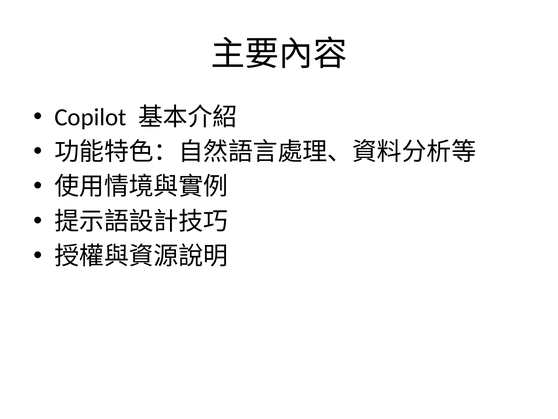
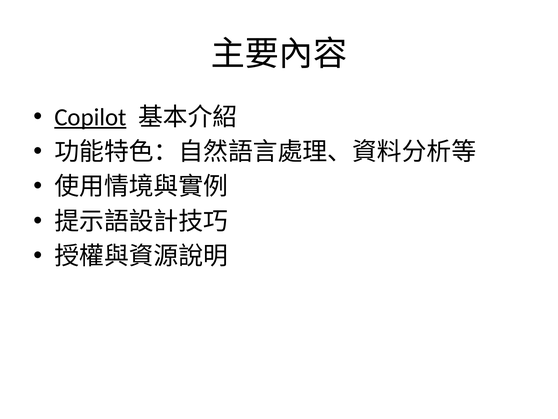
Copilot underline: none -> present
